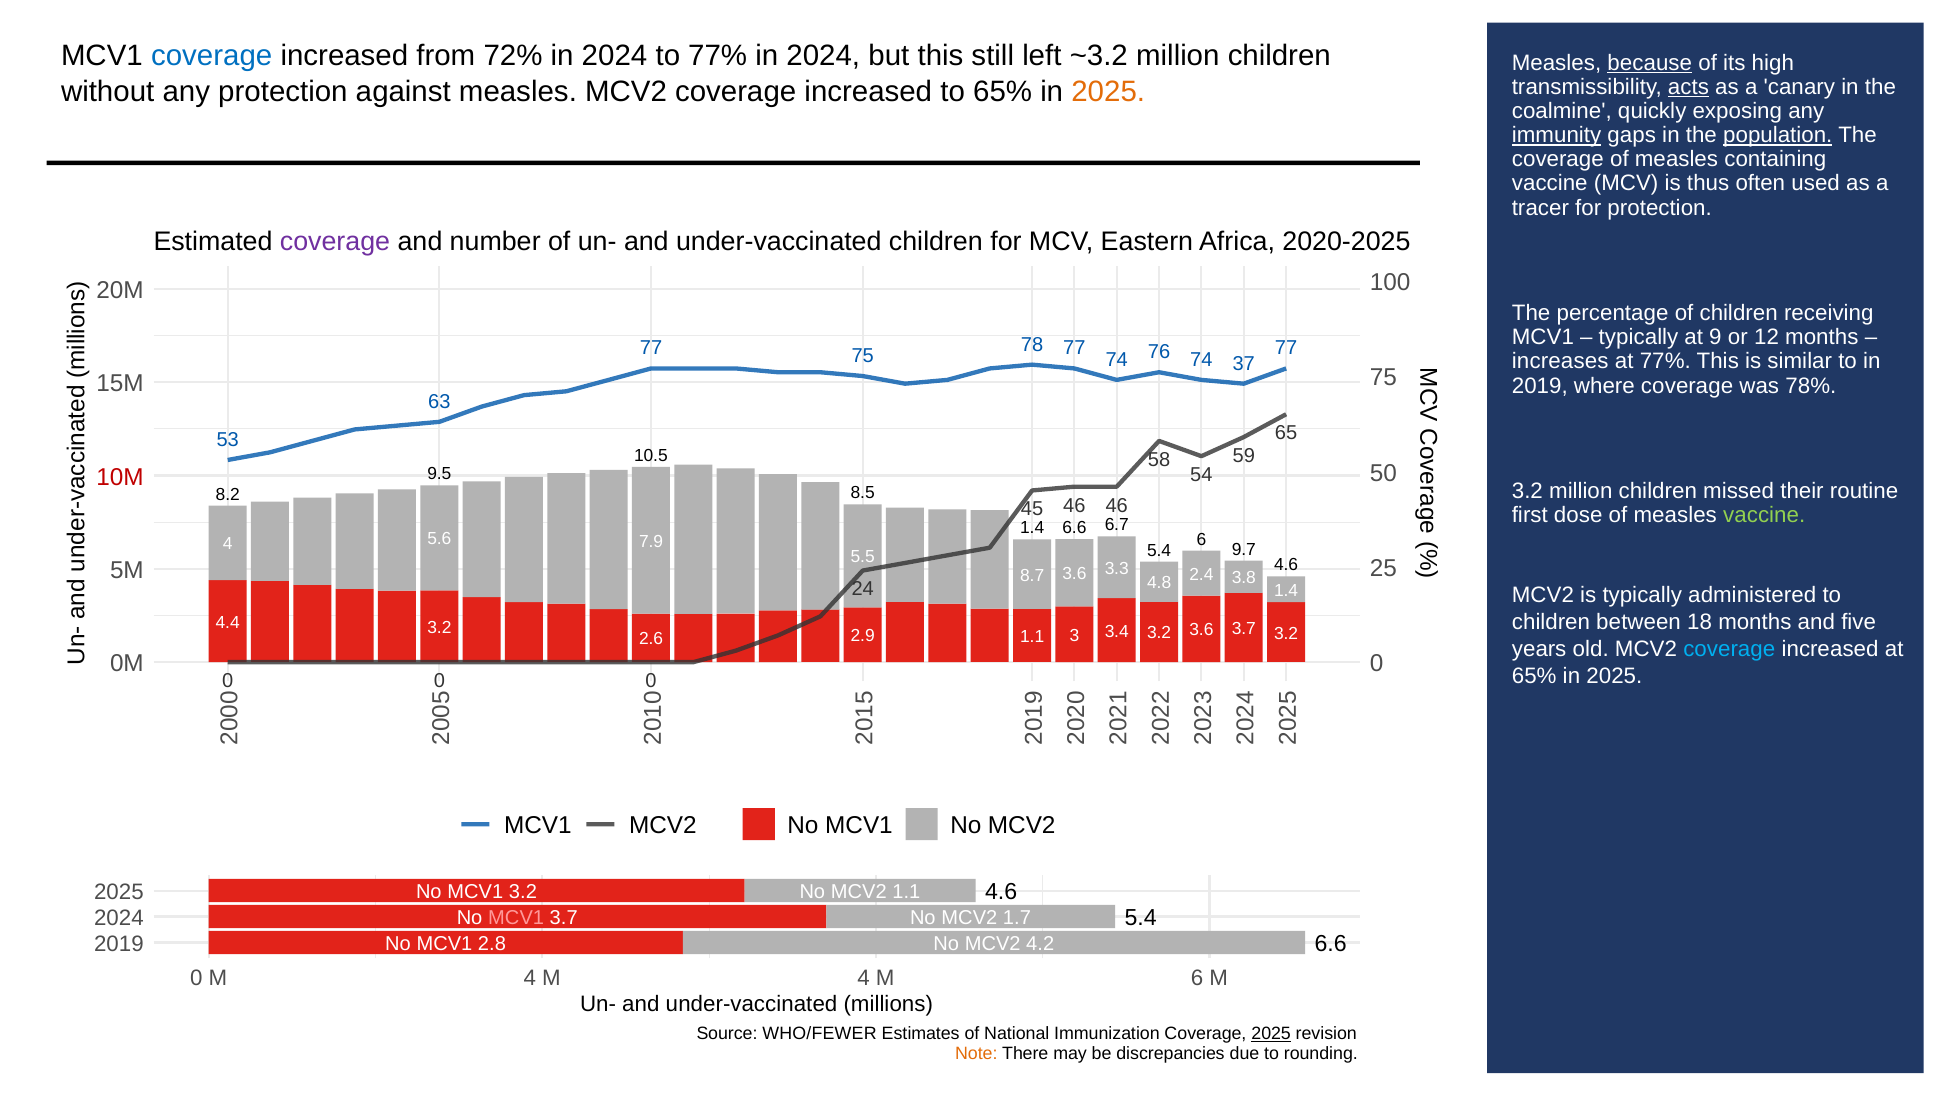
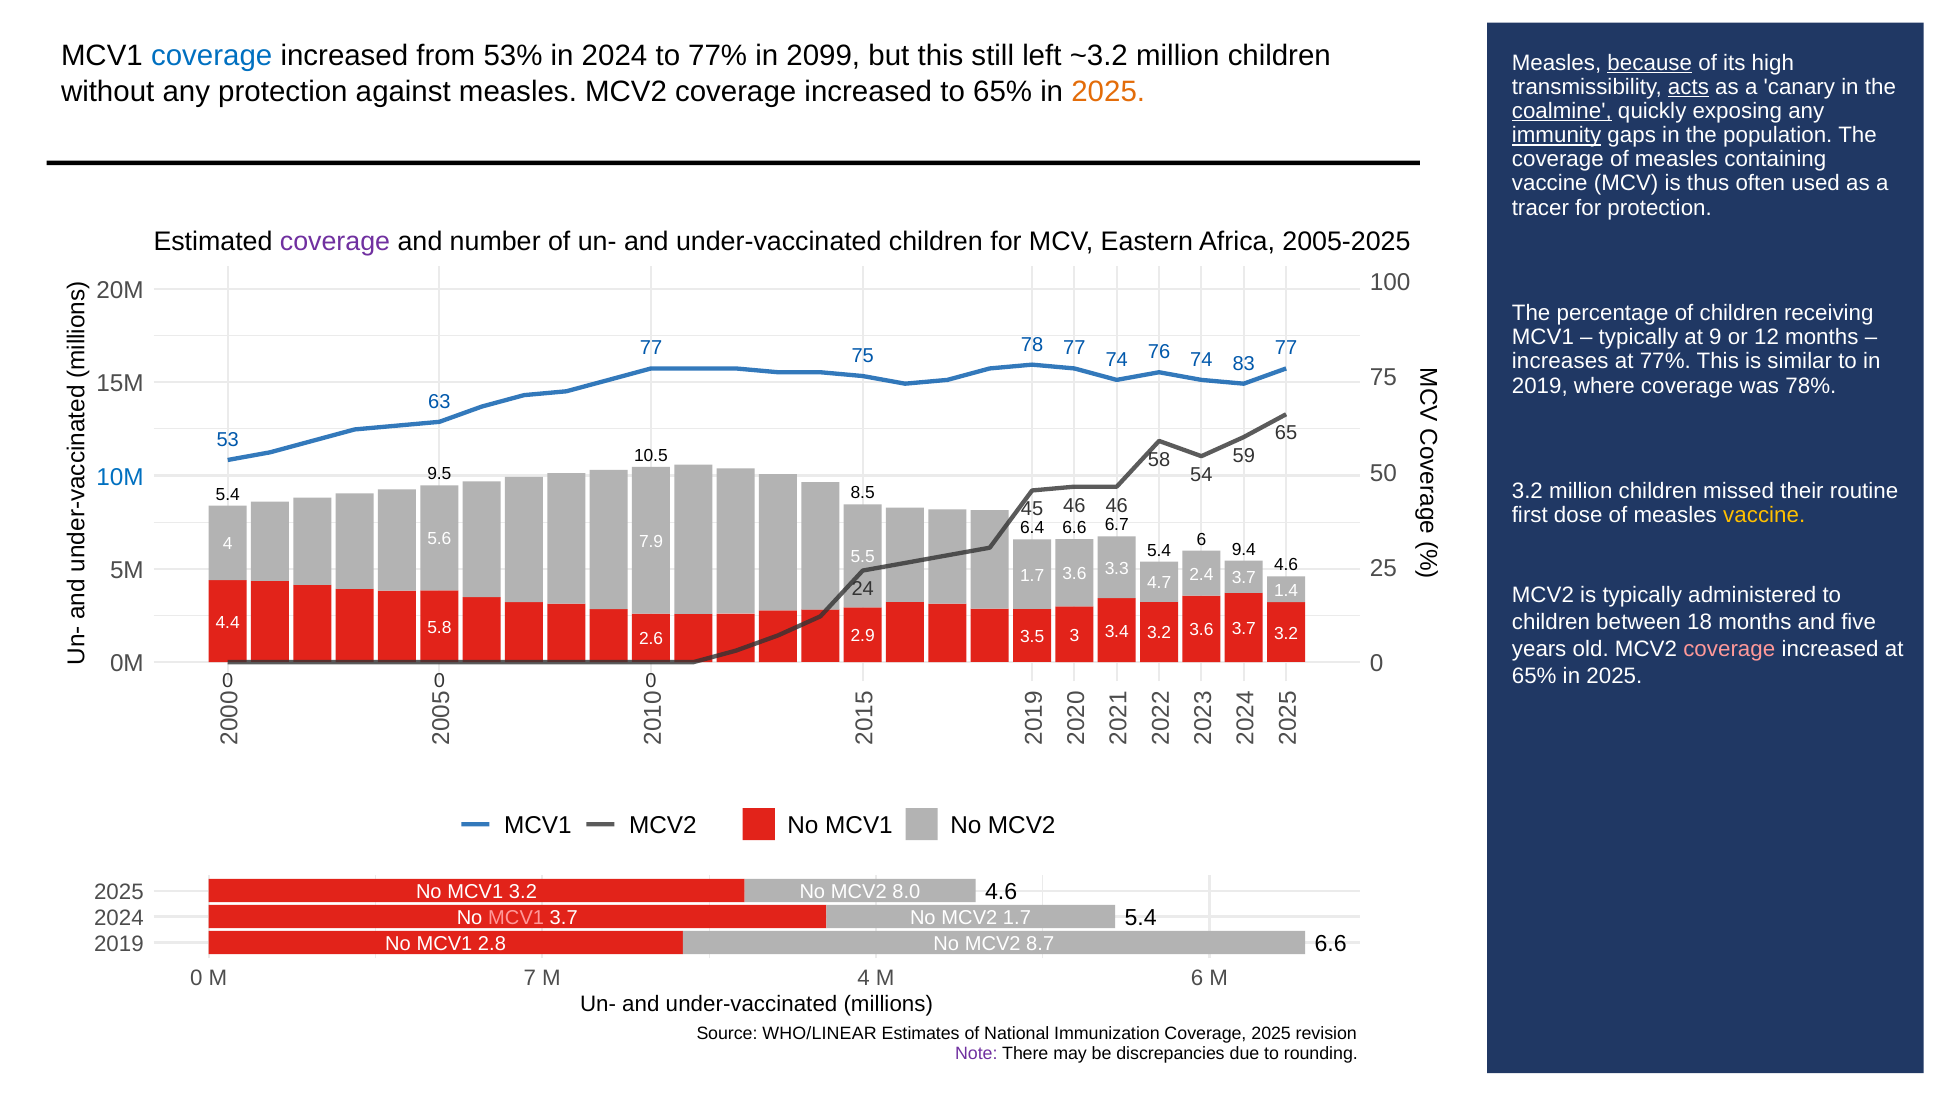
72%: 72% -> 53%
77% in 2024: 2024 -> 2099
coalmine underline: none -> present
population underline: present -> none
2020-2025: 2020-2025 -> 2005-2025
37: 37 -> 83
10M colour: red -> blue
8.2 at (228, 494): 8.2 -> 5.4
vaccine at (1764, 515) colour: light green -> yellow
1.4 at (1032, 528): 1.4 -> 6.4
9.7: 9.7 -> 9.4
8.7 at (1032, 575): 8.7 -> 1.7
4.8: 4.8 -> 4.7
2.4 3.8: 3.8 -> 3.7
4.4 3.2: 3.2 -> 5.8
2.9 1.1: 1.1 -> 3.5
coverage at (1729, 649) colour: light blue -> pink
MCV2 1.1: 1.1 -> 8.0
4.2: 4.2 -> 8.7
0 M 4: 4 -> 7
WHO/FEWER: WHO/FEWER -> WHO/LINEAR
2025 at (1271, 1034) underline: present -> none
Note colour: orange -> purple
